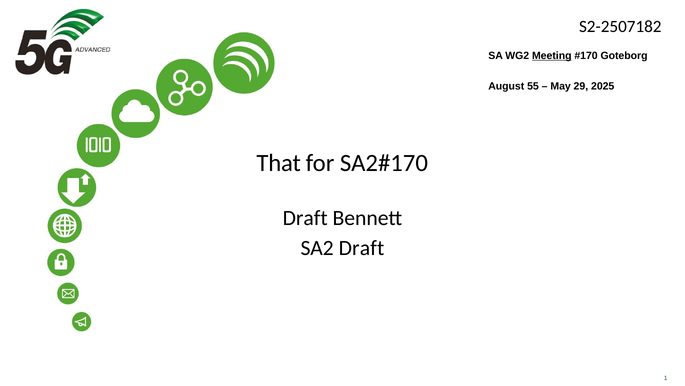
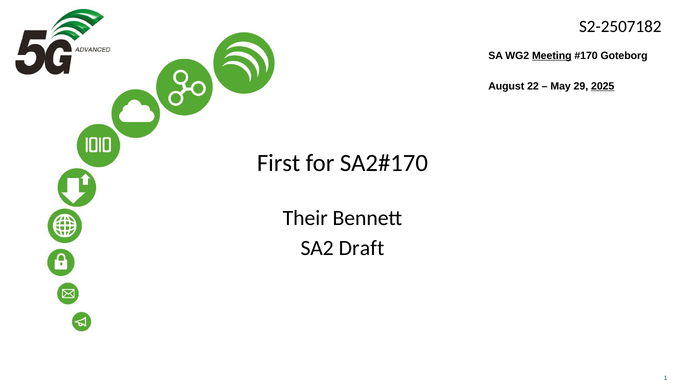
55: 55 -> 22
2025 underline: none -> present
That: That -> First
Draft at (305, 218): Draft -> Their
